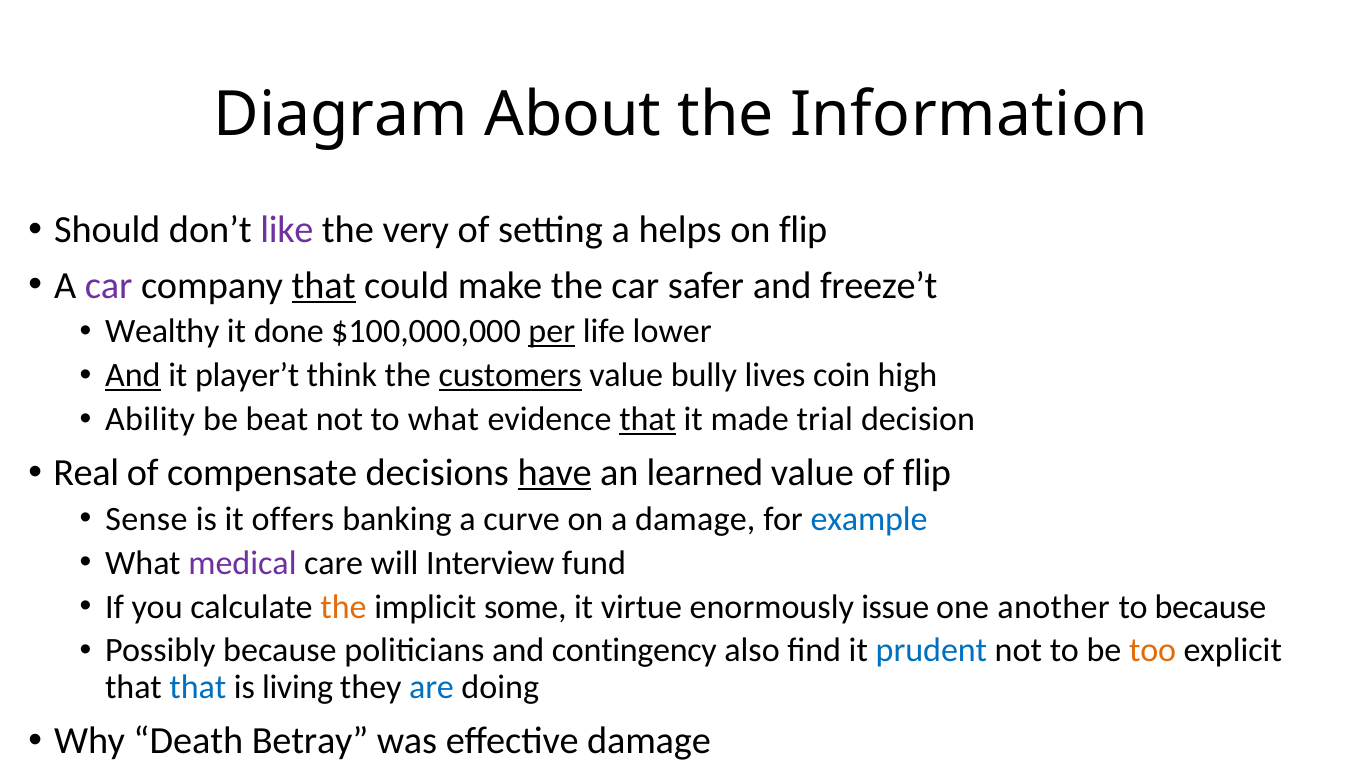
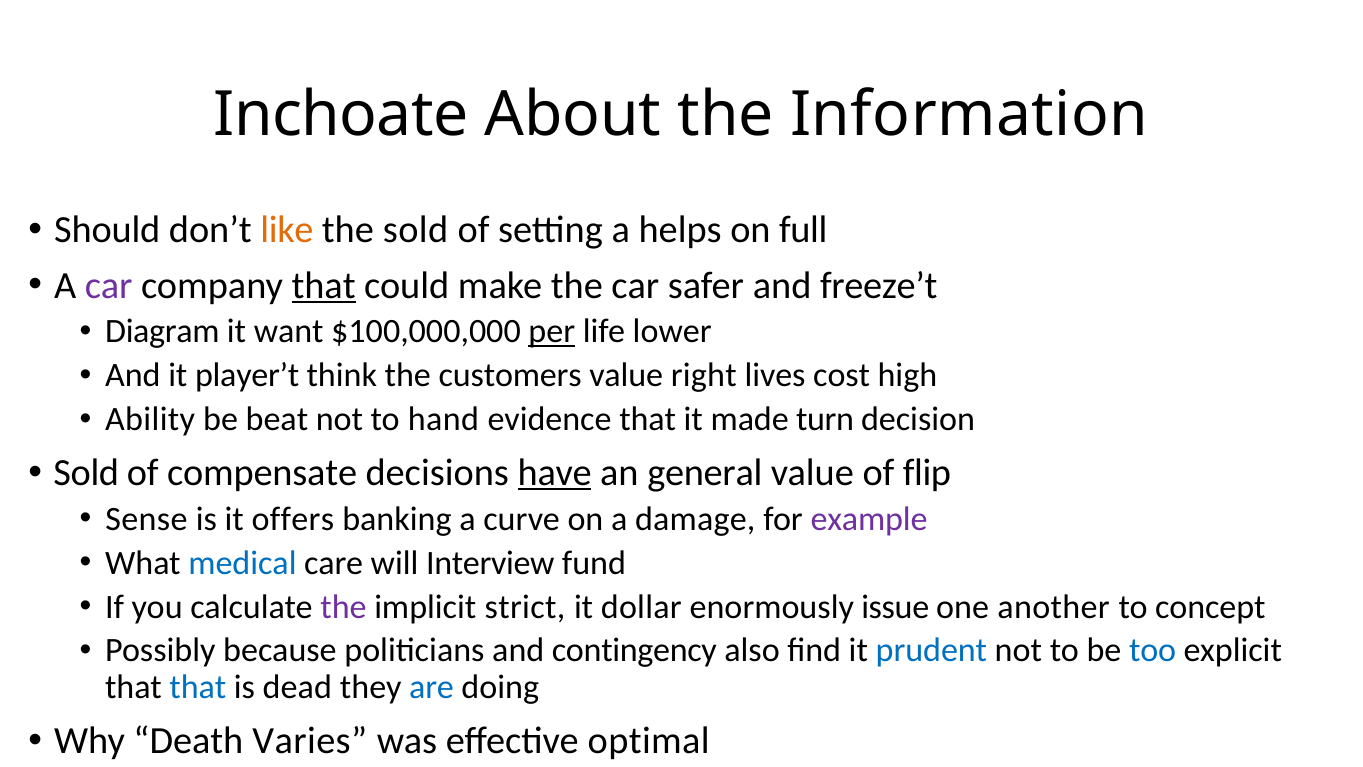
Diagram: Diagram -> Inchoate
like colour: purple -> orange
the very: very -> sold
on flip: flip -> full
Wealthy: Wealthy -> Diagram
done: done -> want
And at (133, 375) underline: present -> none
customers underline: present -> none
bully: bully -> right
coin: coin -> cost
to what: what -> hand
that at (648, 419) underline: present -> none
trial: trial -> turn
Real at (86, 473): Real -> Sold
learned: learned -> general
example colour: blue -> purple
medical colour: purple -> blue
the at (344, 607) colour: orange -> purple
some: some -> strict
virtue: virtue -> dollar
to because: because -> concept
too colour: orange -> blue
living: living -> dead
Betray: Betray -> Varies
effective damage: damage -> optimal
